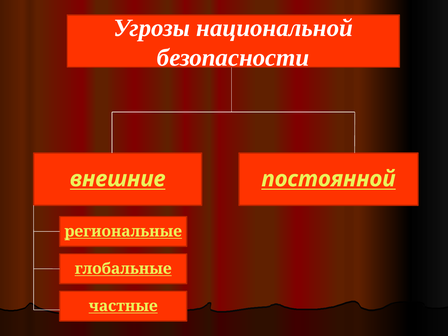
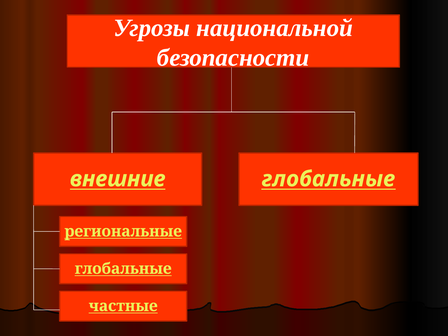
внешние постоянной: постоянной -> глобальные
